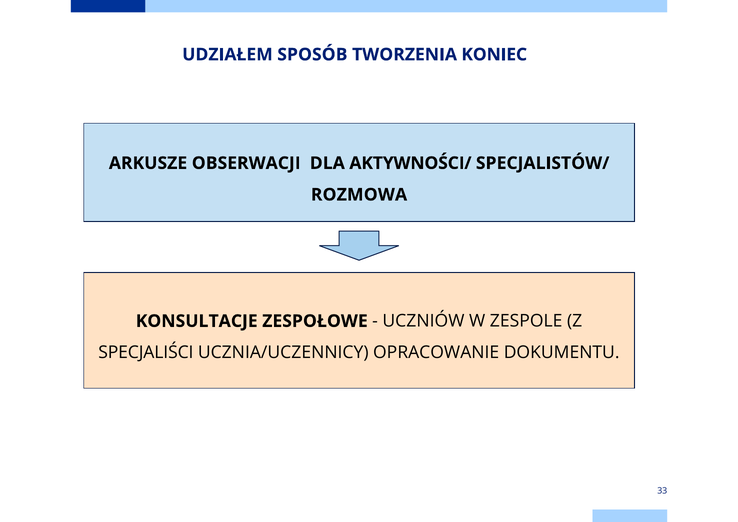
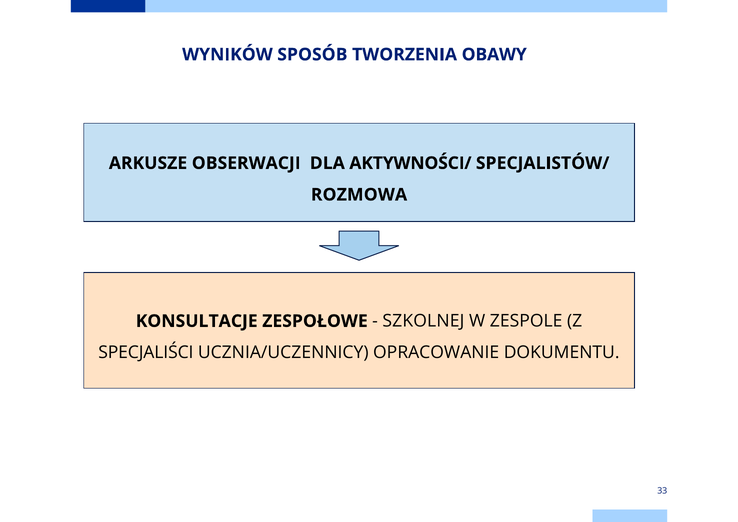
UDZIAŁEM: UDZIAŁEM -> WYNIKÓW
KONIEC: KONIEC -> OBAWY
UCZNIÓW: UCZNIÓW -> SZKOLNEJ
